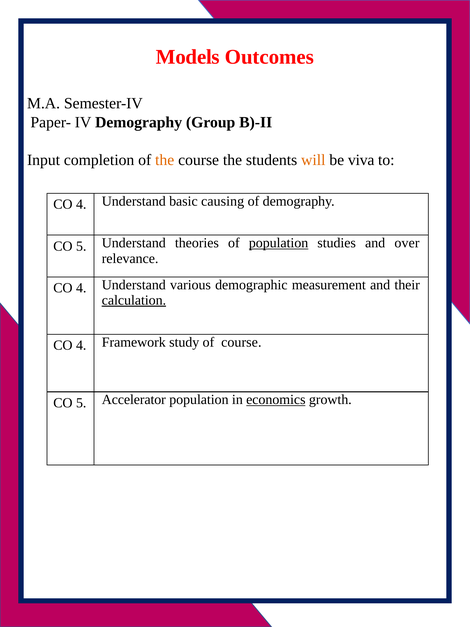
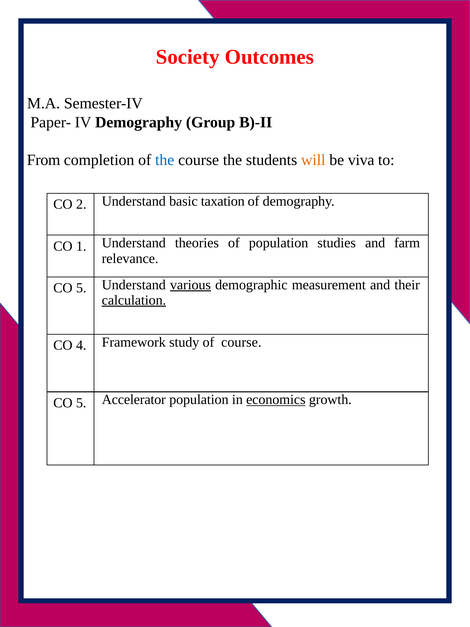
Models: Models -> Society
Input: Input -> From
the at (165, 160) colour: orange -> blue
4 at (81, 204): 4 -> 2
causing: causing -> taxation
5 at (81, 246): 5 -> 1
population at (279, 243) underline: present -> none
over: over -> farm
4 at (81, 288): 4 -> 5
various underline: none -> present
